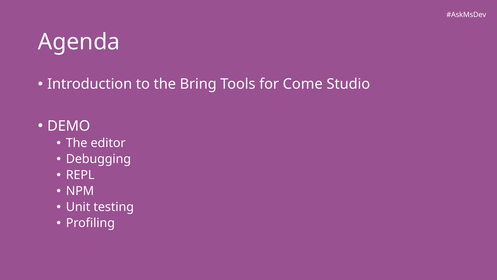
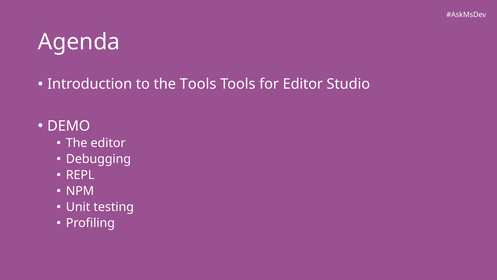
the Bring: Bring -> Tools
for Come: Come -> Editor
